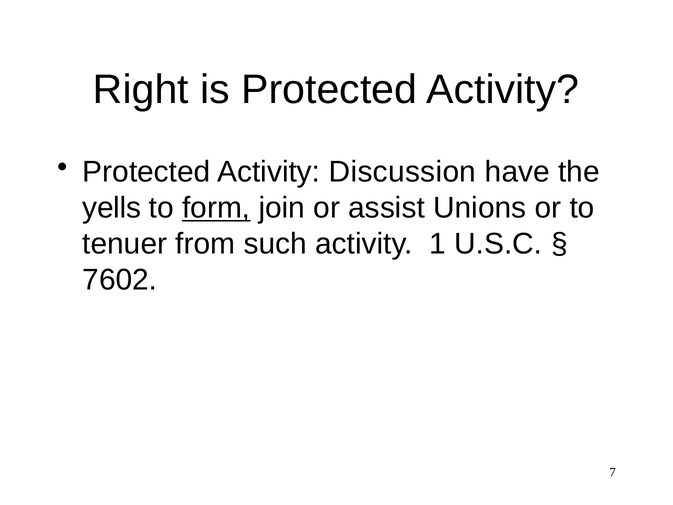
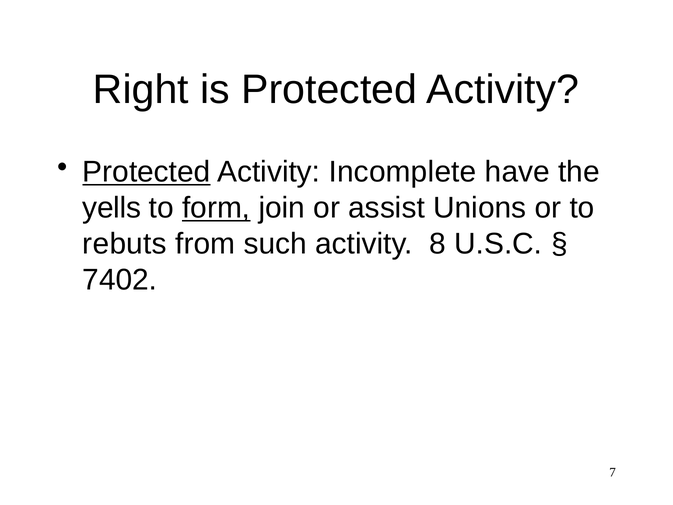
Protected at (146, 172) underline: none -> present
Discussion: Discussion -> Incomplete
tenuer: tenuer -> rebuts
1: 1 -> 8
7602: 7602 -> 7402
